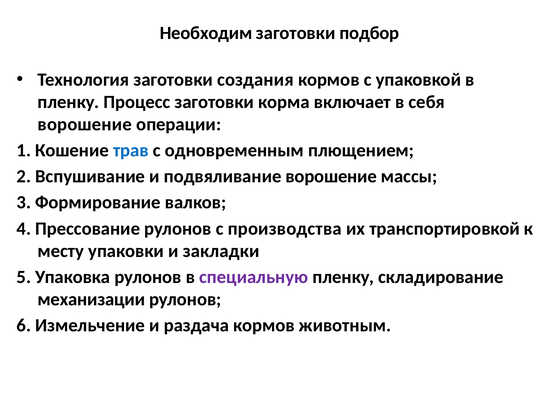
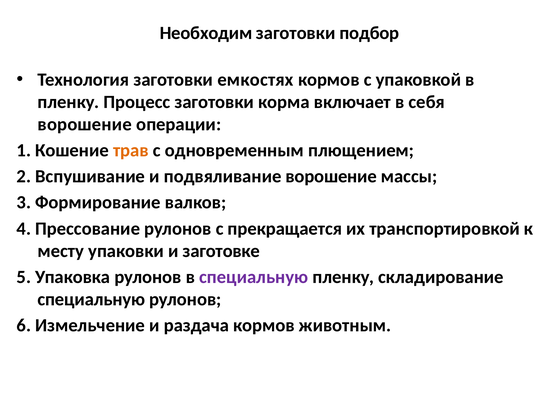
создания: создания -> емкостях
трав colour: blue -> orange
производства: производства -> прекращается
закладки: закладки -> заготовке
механизации at (91, 299): механизации -> специальную
